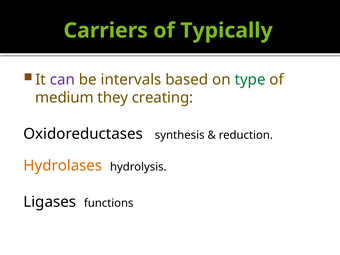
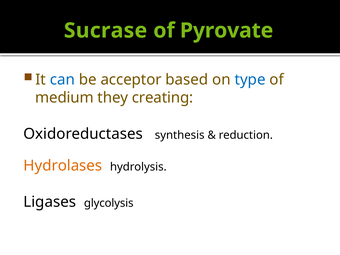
Carriers: Carriers -> Sucrase
Typically: Typically -> Pyrovate
can colour: purple -> blue
intervals: intervals -> acceptor
type colour: green -> blue
functions: functions -> glycolysis
